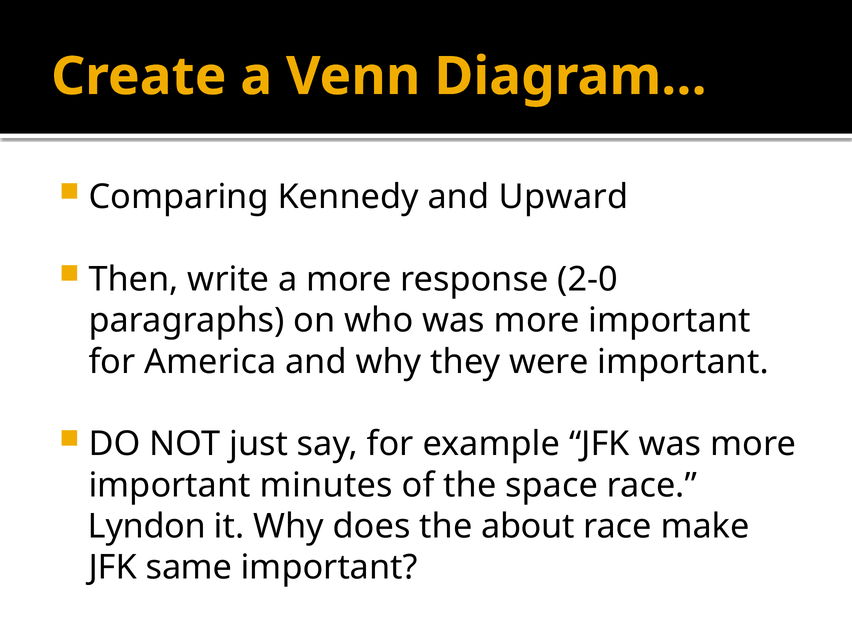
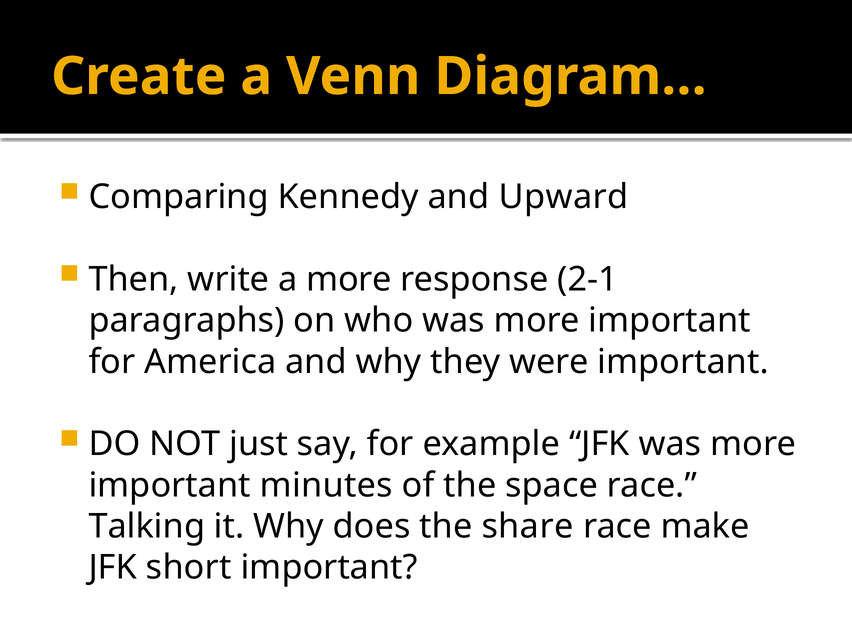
2-0: 2-0 -> 2-1
Lyndon: Lyndon -> Talking
about: about -> share
same: same -> short
